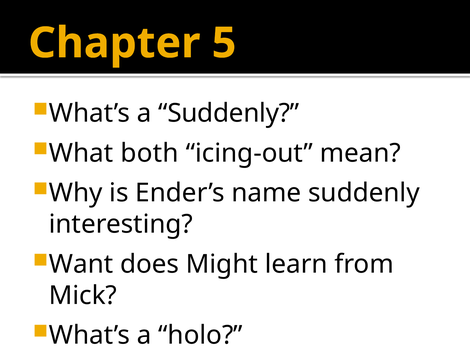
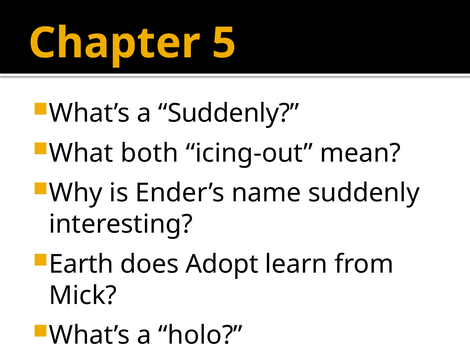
Want: Want -> Earth
Might: Might -> Adopt
